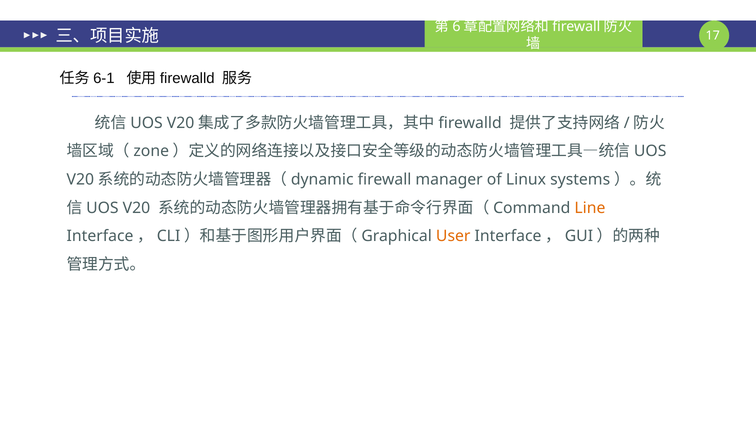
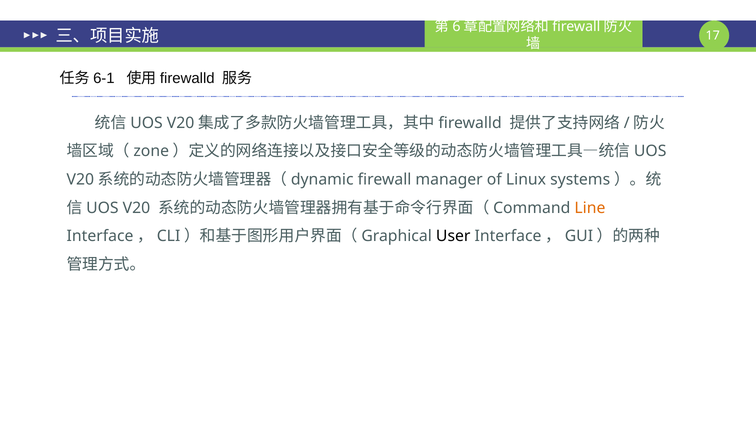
User colour: orange -> black
